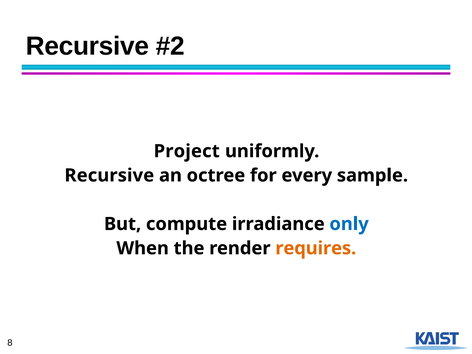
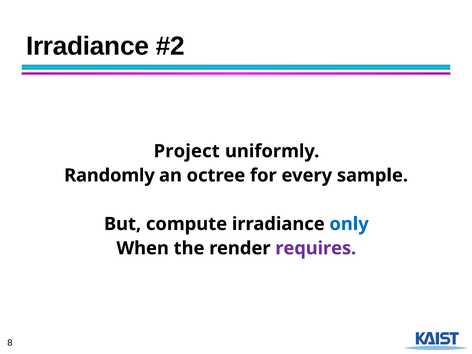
Recursive at (87, 46): Recursive -> Irradiance
Recursive at (109, 175): Recursive -> Randomly
requires colour: orange -> purple
